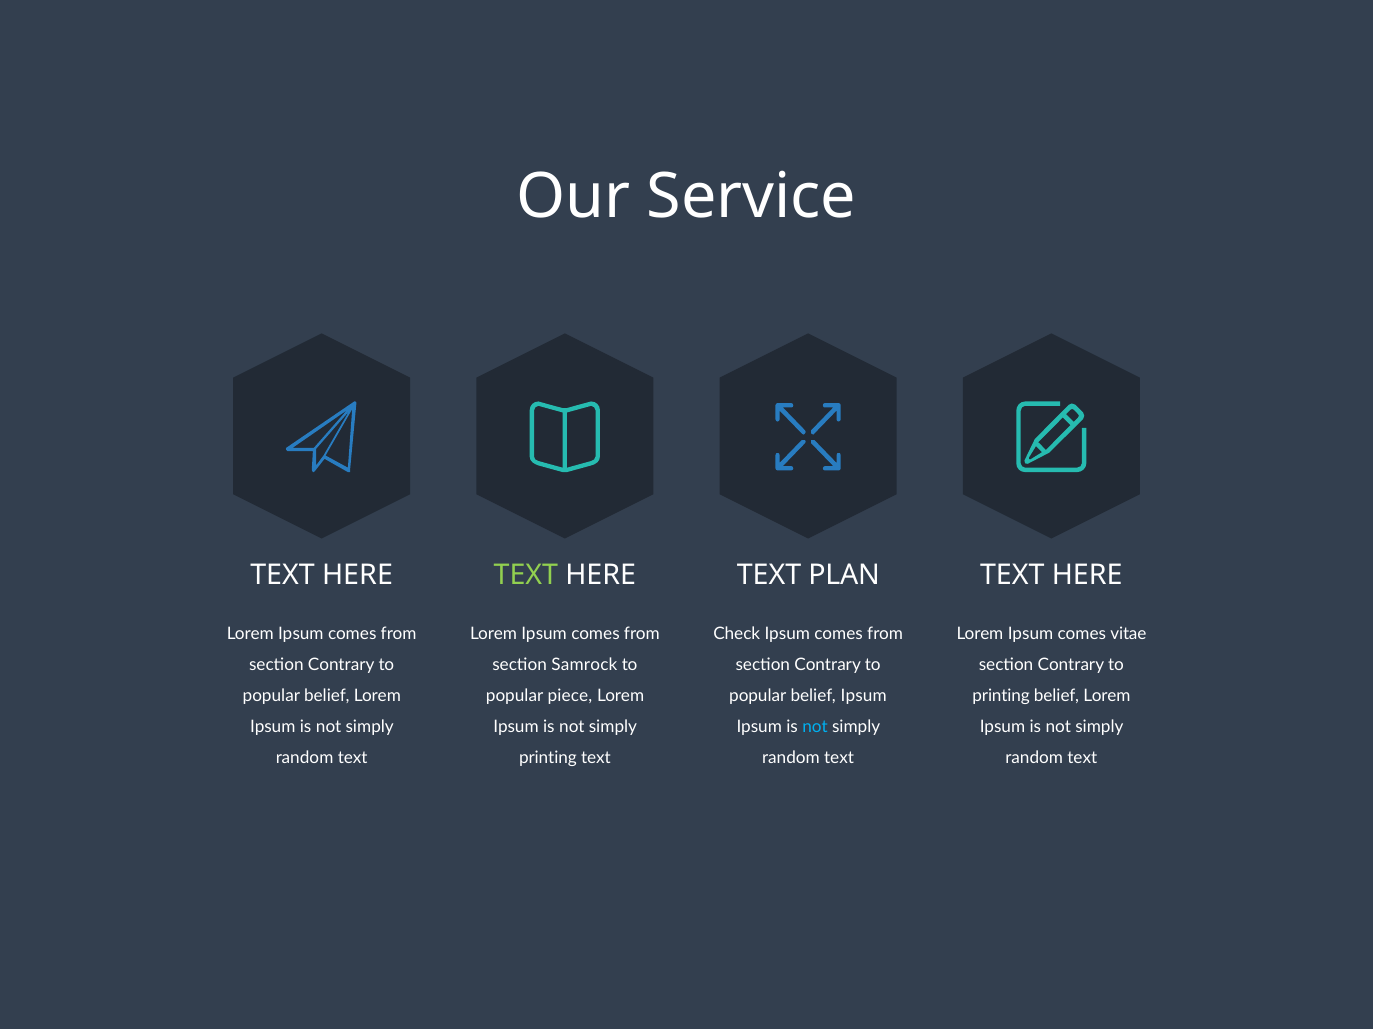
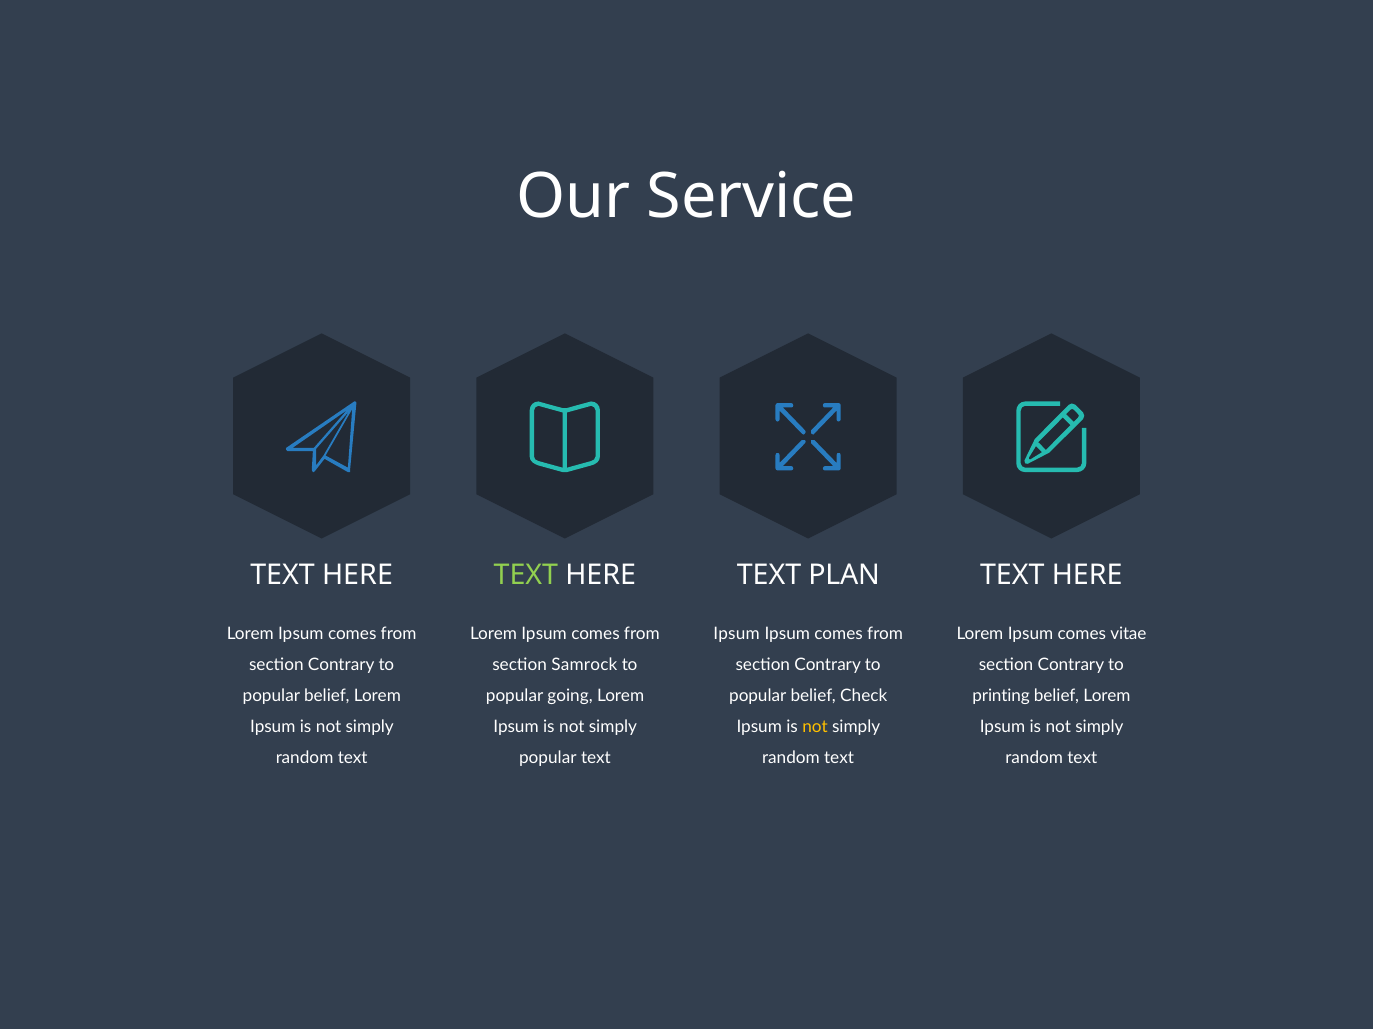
Check at (737, 634): Check -> Ipsum
piece: piece -> going
belief Ipsum: Ipsum -> Check
not at (815, 727) colour: light blue -> yellow
printing at (548, 758): printing -> popular
